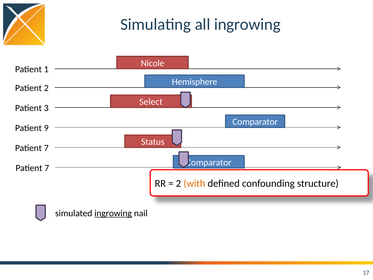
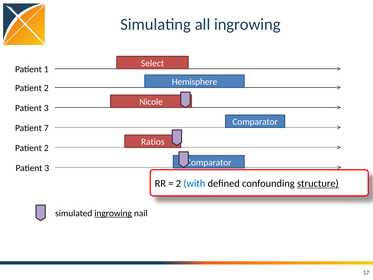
Nicole: Nicole -> Select
Select: Select -> Nicole
9: 9 -> 7
Status: Status -> Ratios
7 at (46, 148): 7 -> 2
7 at (47, 168): 7 -> 3
with colour: orange -> blue
structure underline: none -> present
